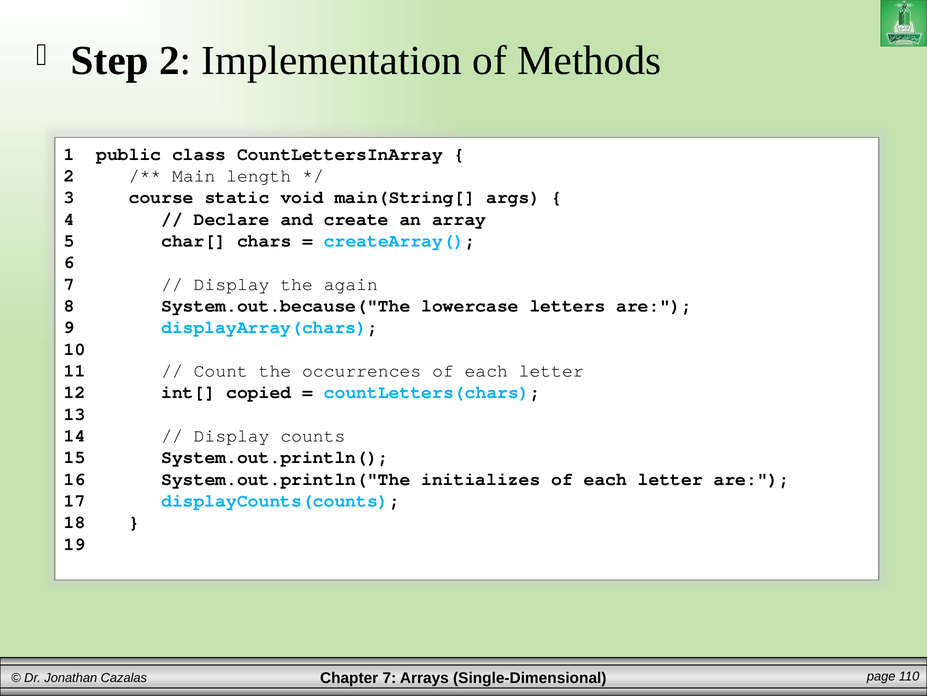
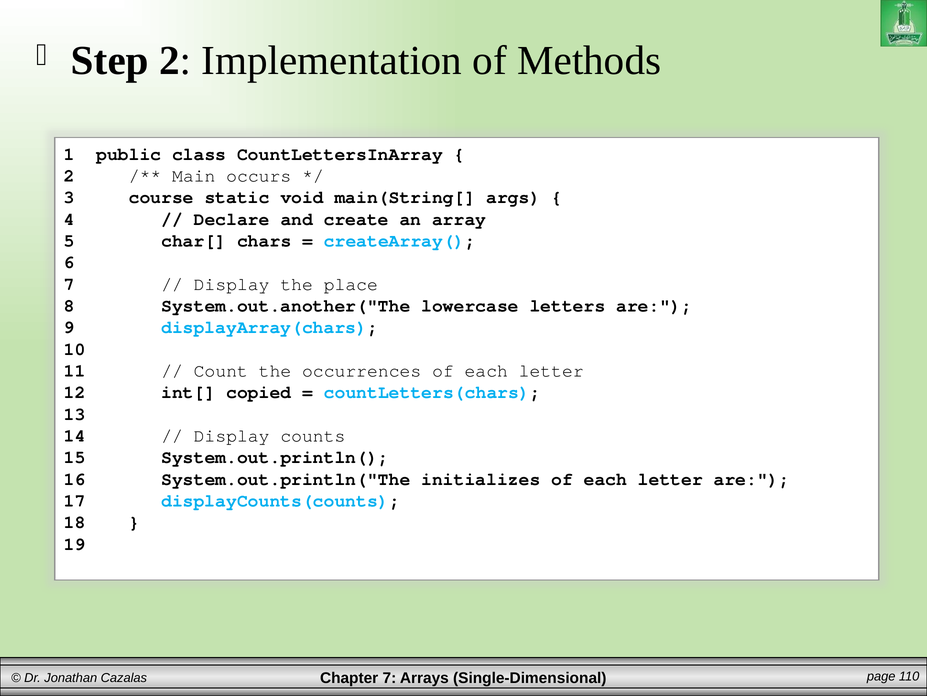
length: length -> occurs
again: again -> place
System.out.because("The: System.out.because("The -> System.out.another("The
